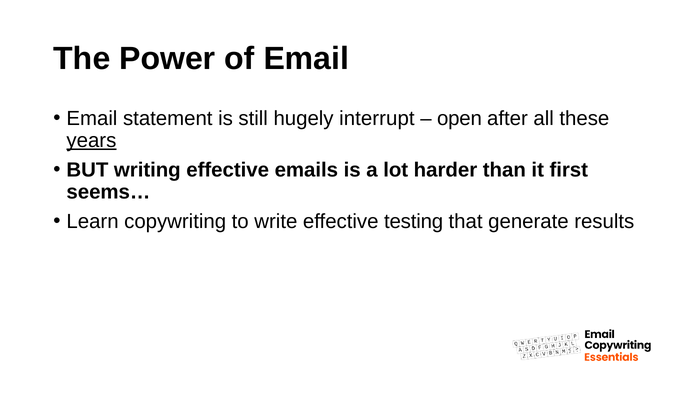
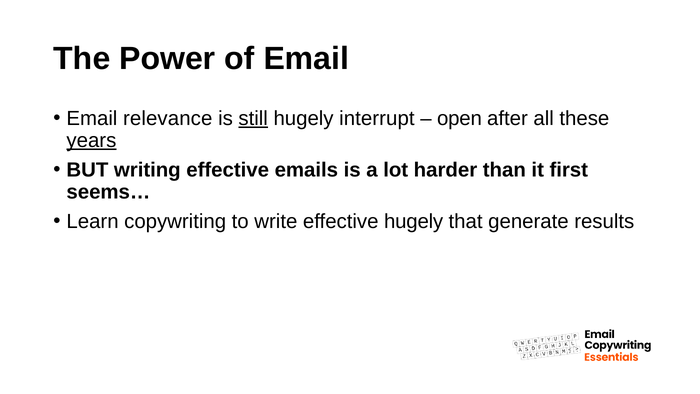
statement: statement -> relevance
still underline: none -> present
effective testing: testing -> hugely
